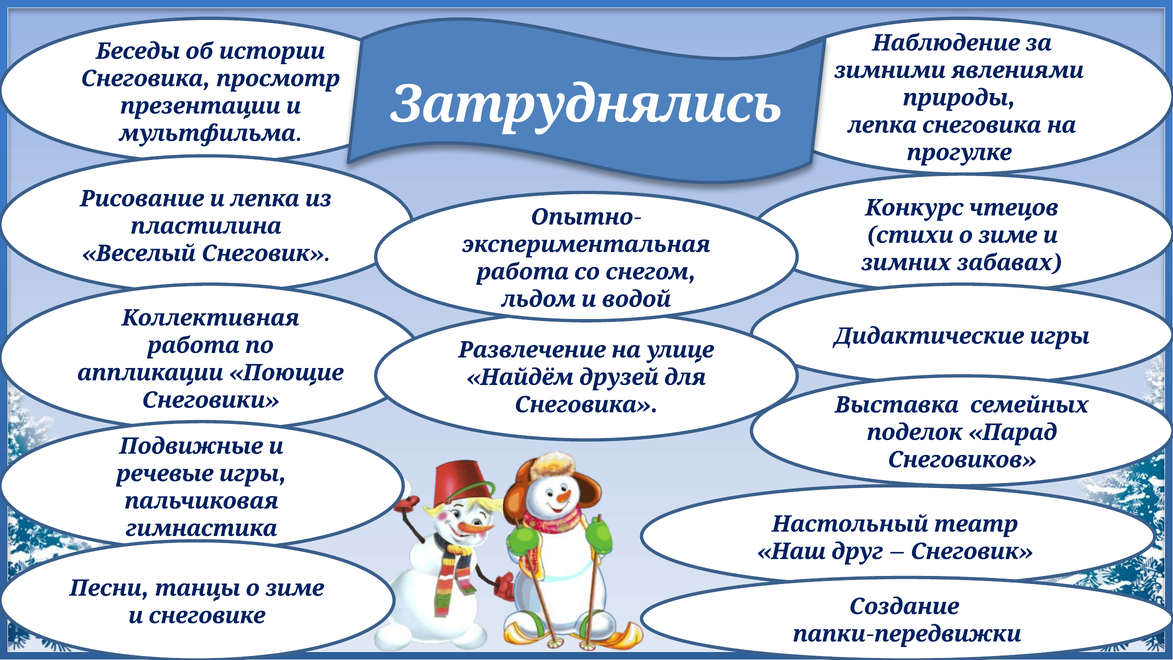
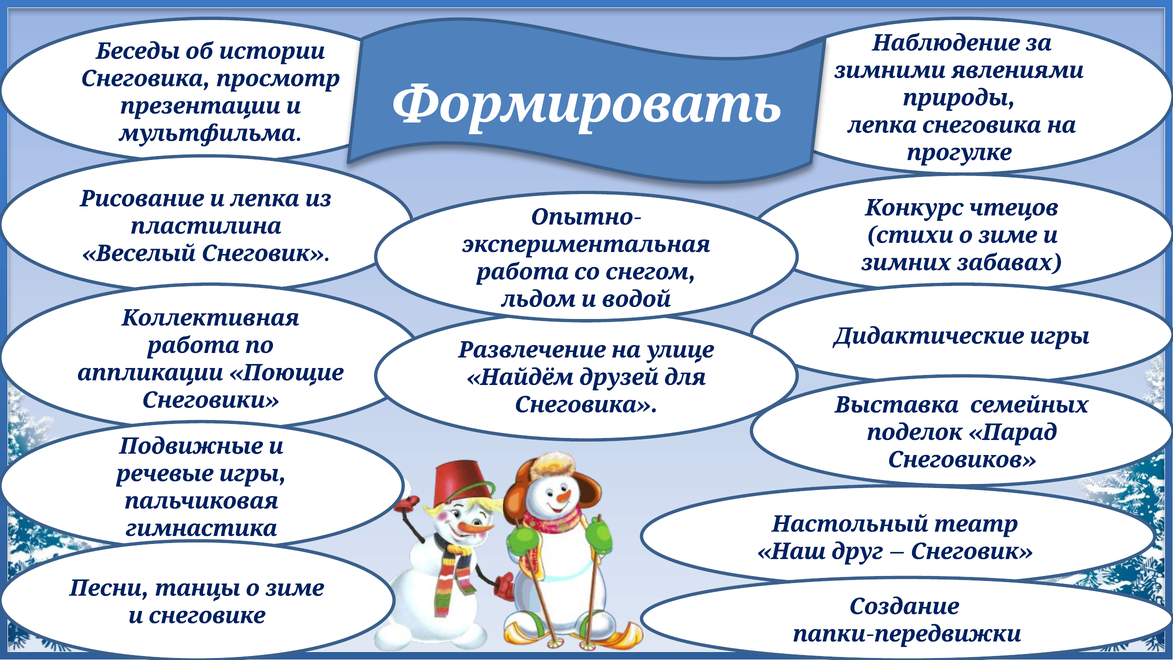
Затруднялись: Затруднялись -> Формировать
